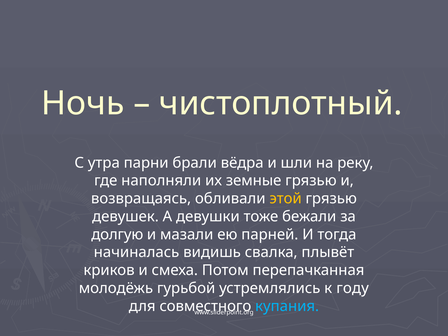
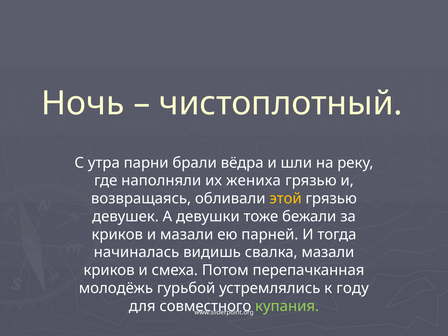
земные: земные -> жениха
долгую at (117, 234): долгую -> криков
свалка плывёт: плывёт -> мазали
купания colour: light blue -> light green
